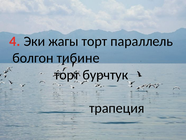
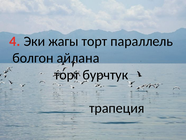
тибине: тибине -> айлана
